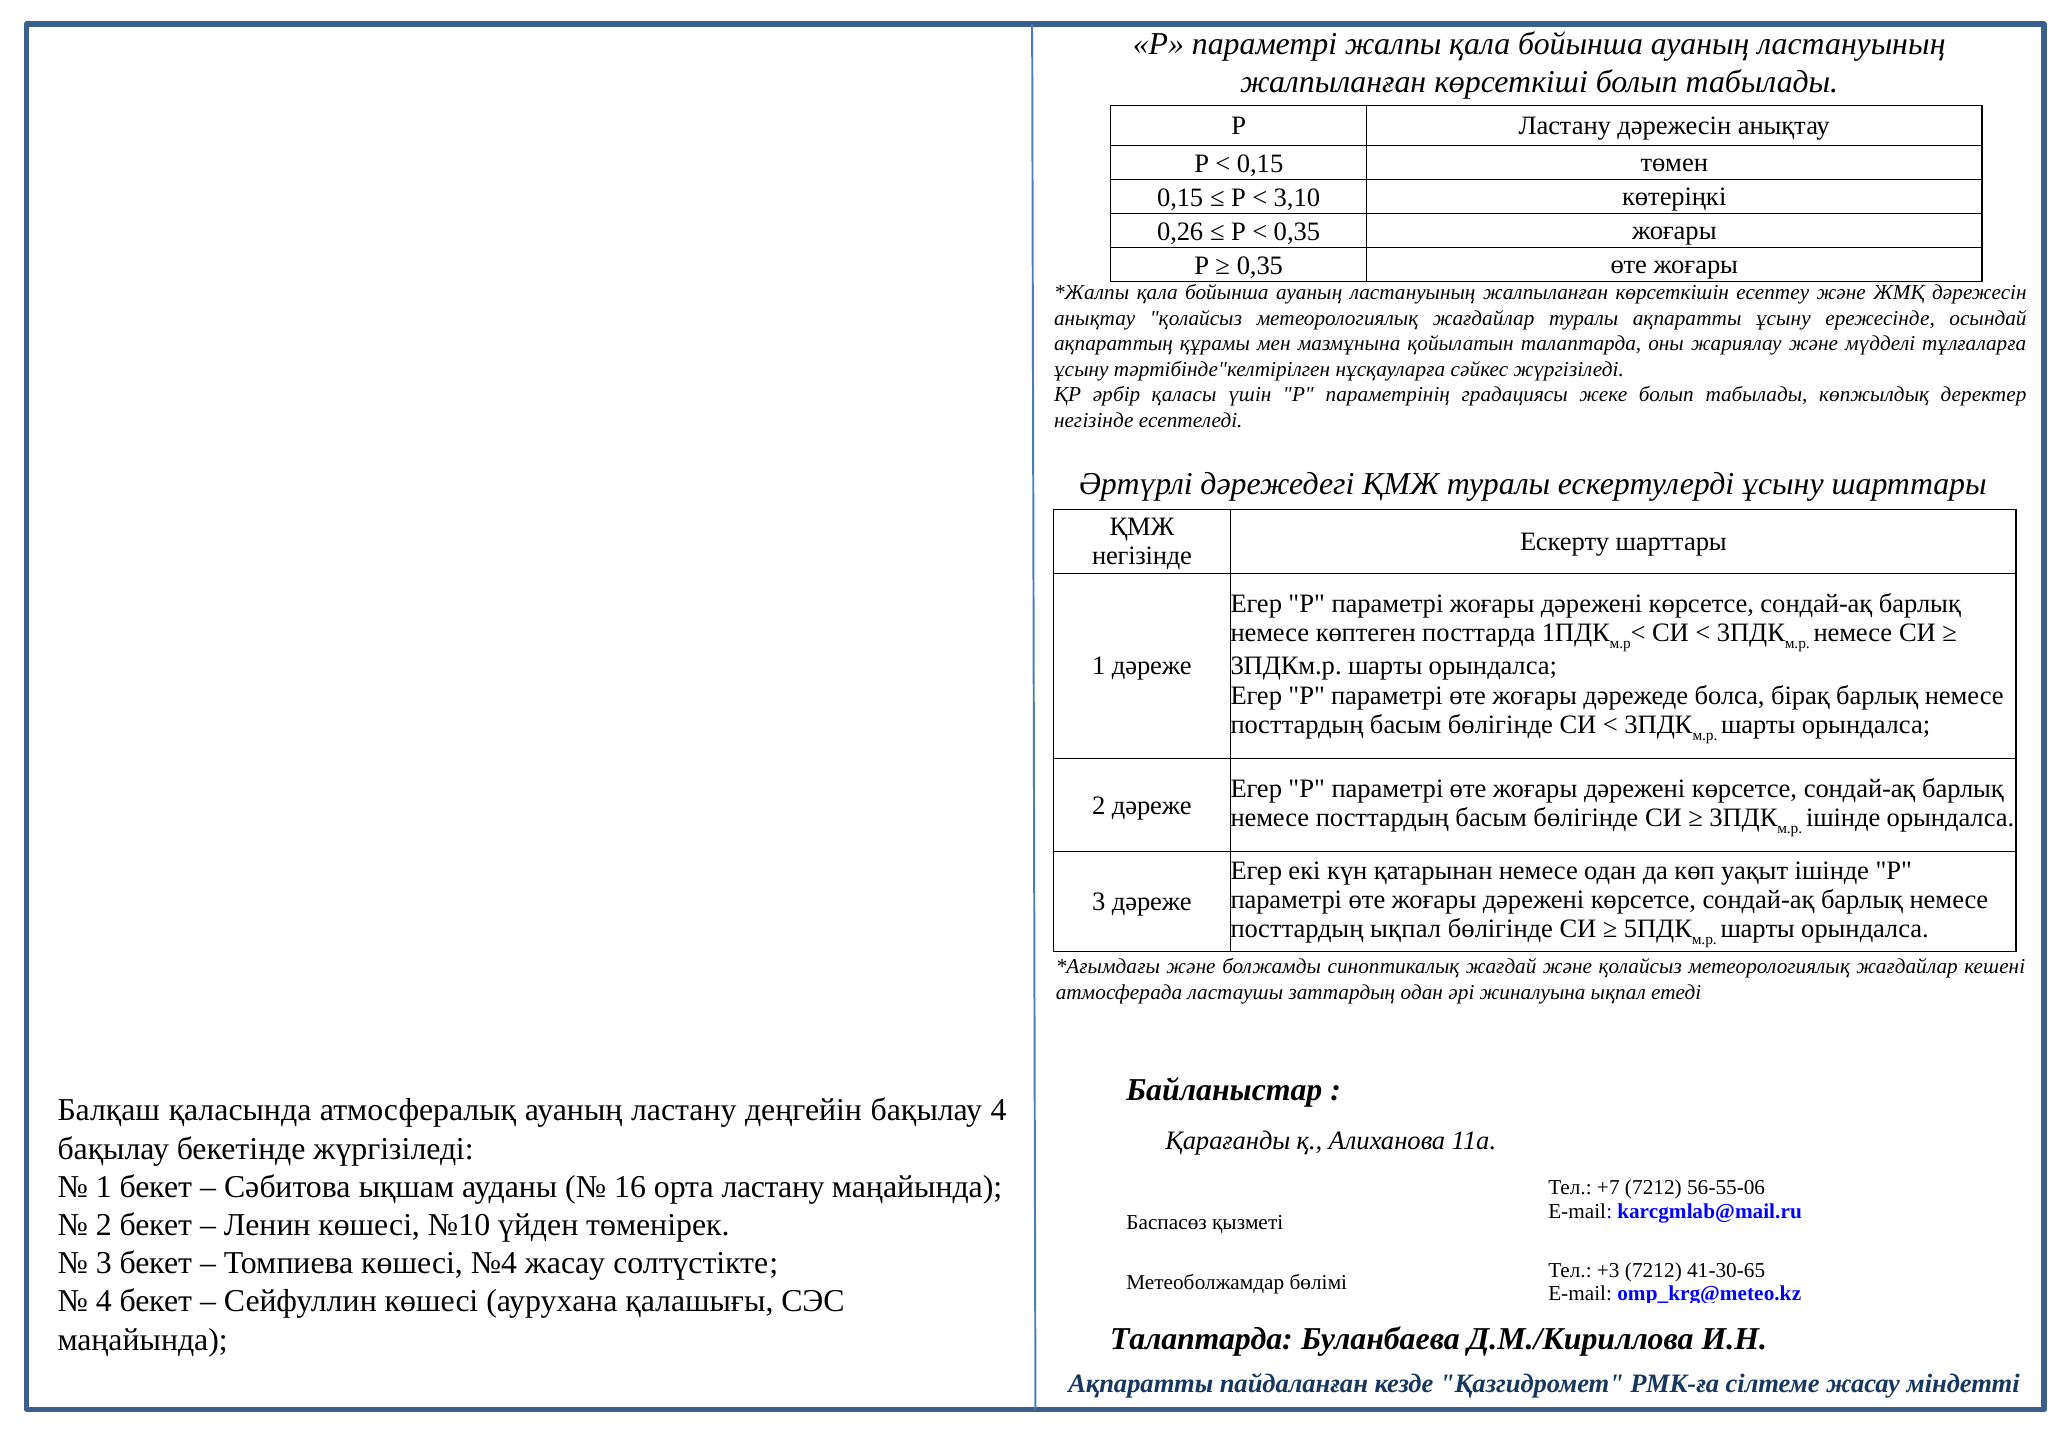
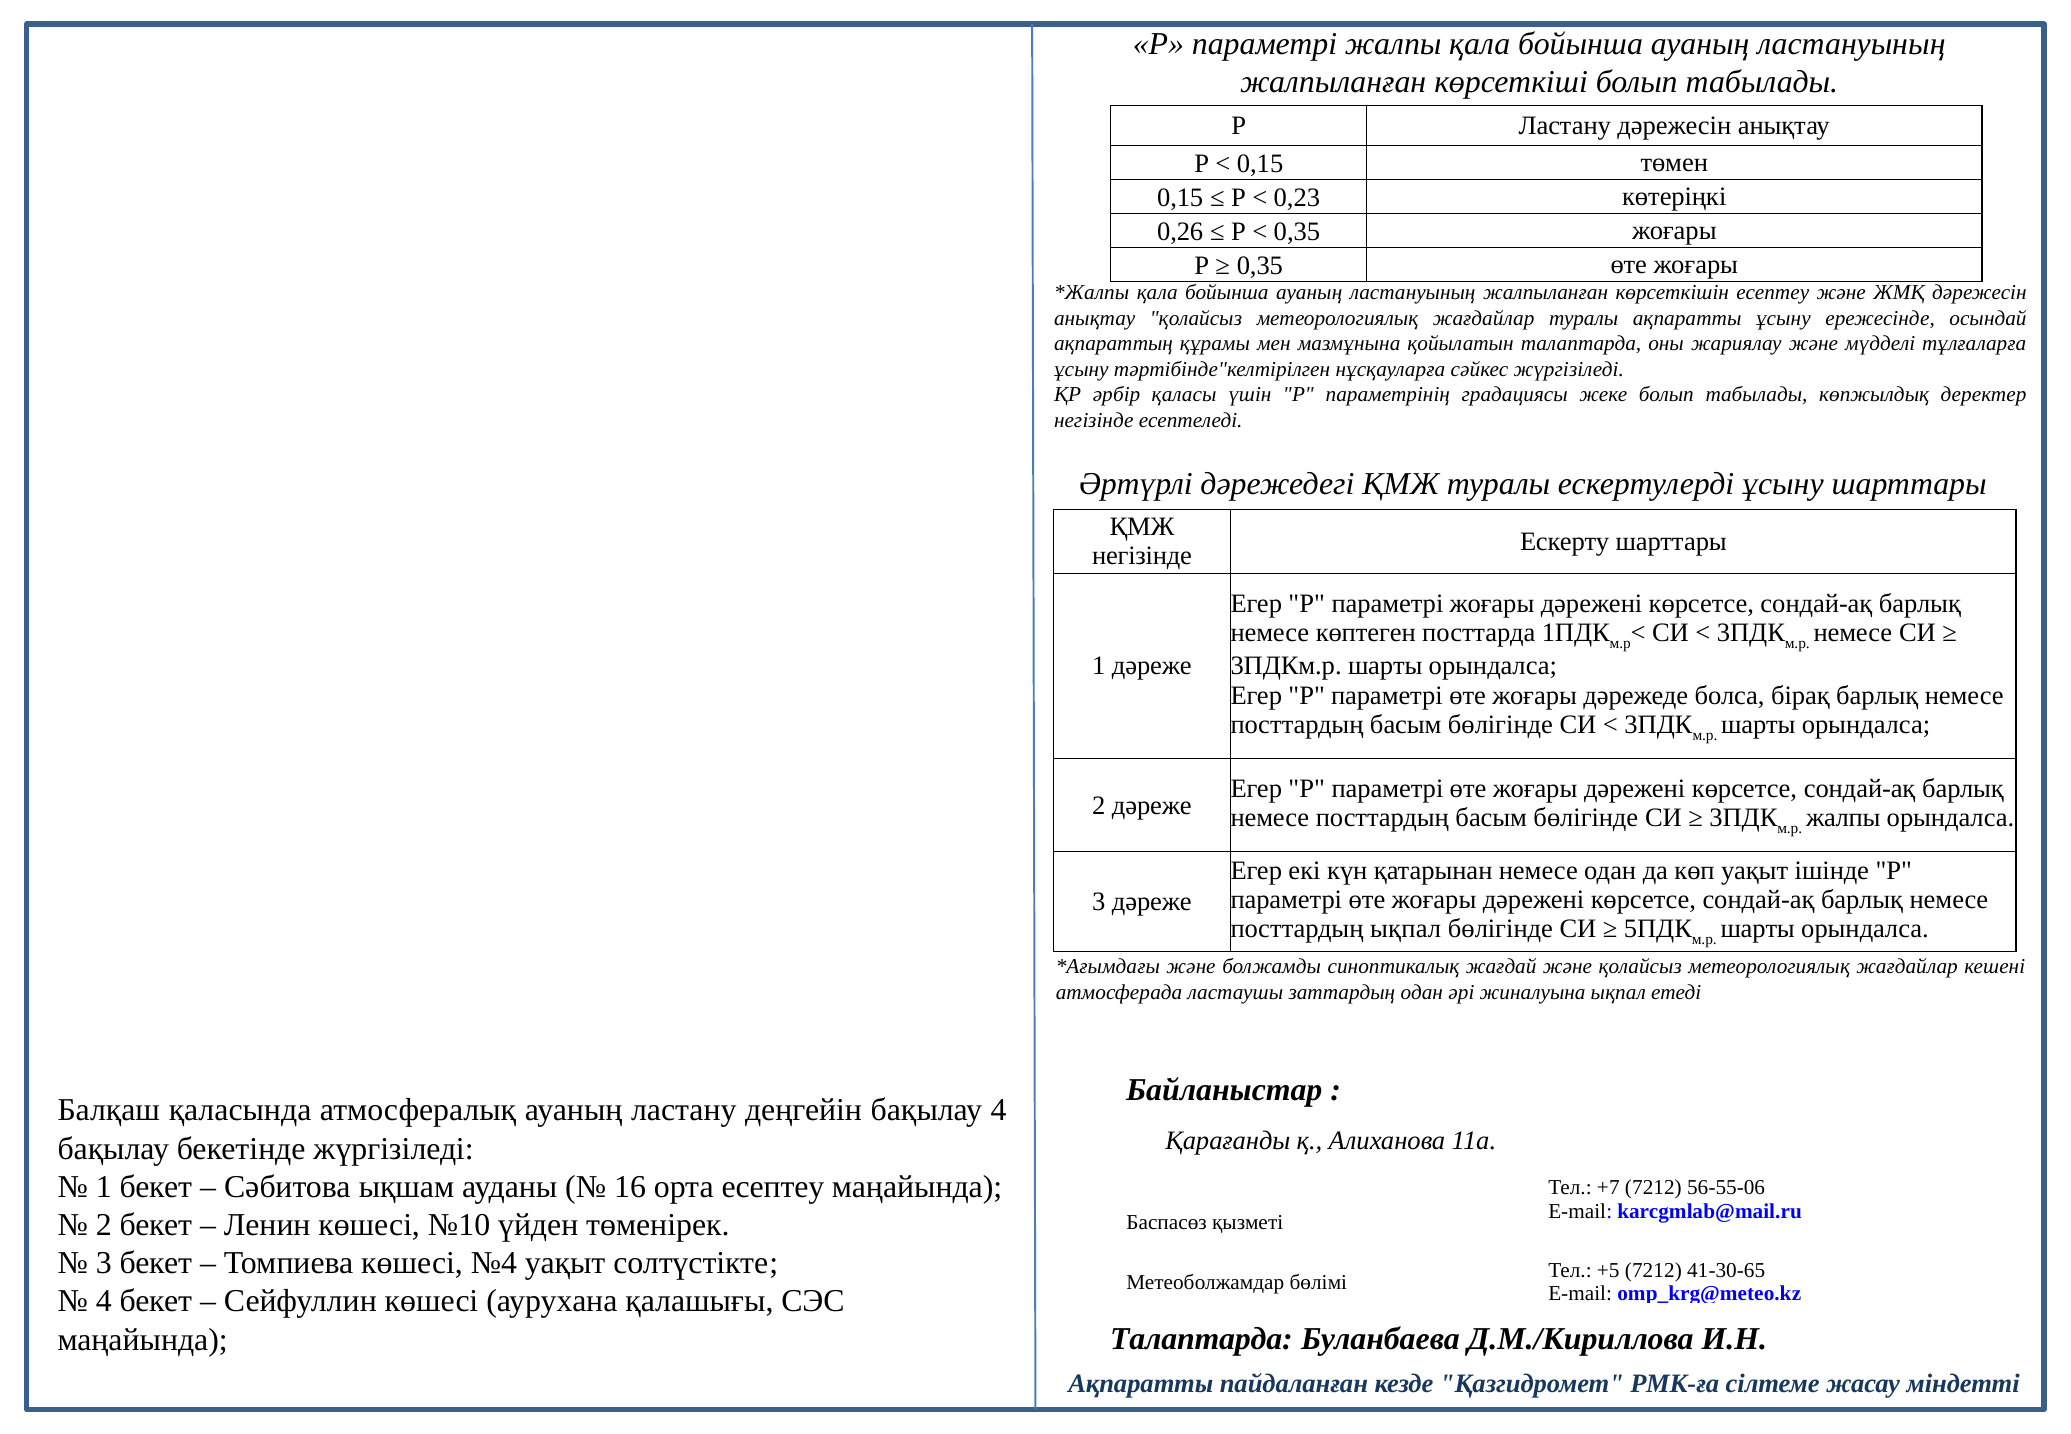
3,10: 3,10 -> 0,23
ішінде at (1843, 818): ішінде -> жалпы
орта ластану: ластану -> есептеу
№4 жасау: жасау -> уақыт
+3: +3 -> +5
